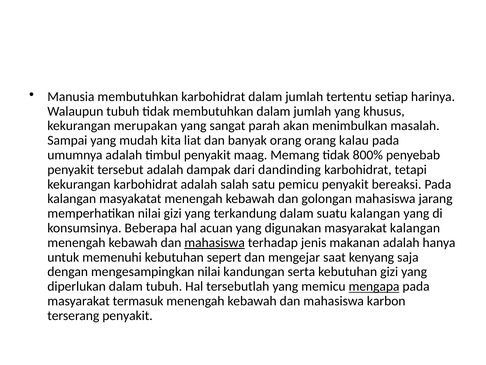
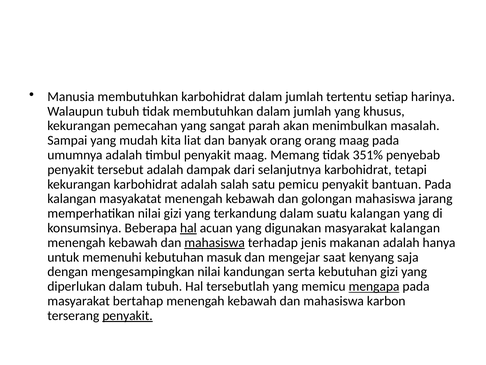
merupakan: merupakan -> pemecahan
orang kalau: kalau -> maag
800%: 800% -> 351%
dandinding: dandinding -> selanjutnya
bereaksi: bereaksi -> bantuan
hal at (188, 228) underline: none -> present
sepert: sepert -> masuk
termasuk: termasuk -> bertahap
penyakit at (128, 315) underline: none -> present
